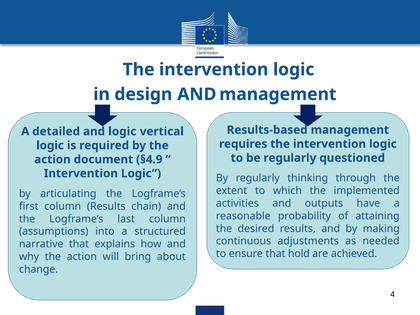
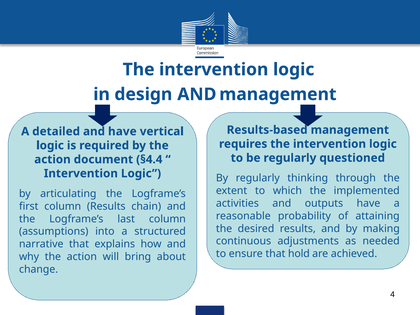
and logic: logic -> have
§4.9: §4.9 -> §4.4
